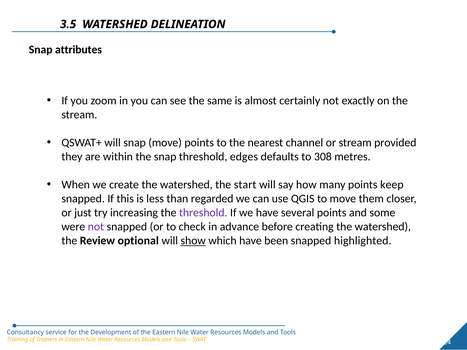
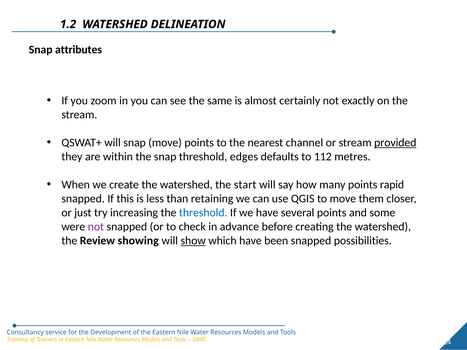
3.5: 3.5 -> 1.2
provided underline: none -> present
308: 308 -> 112
keep: keep -> rapid
regarded: regarded -> retaining
threshold at (203, 213) colour: purple -> blue
optional: optional -> showing
highlighted: highlighted -> possibilities
